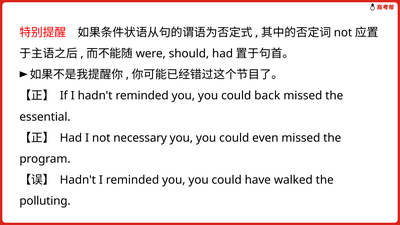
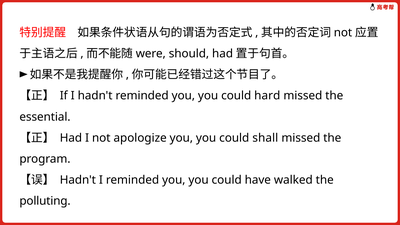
back: back -> hard
necessary: necessary -> apologize
even: even -> shall
